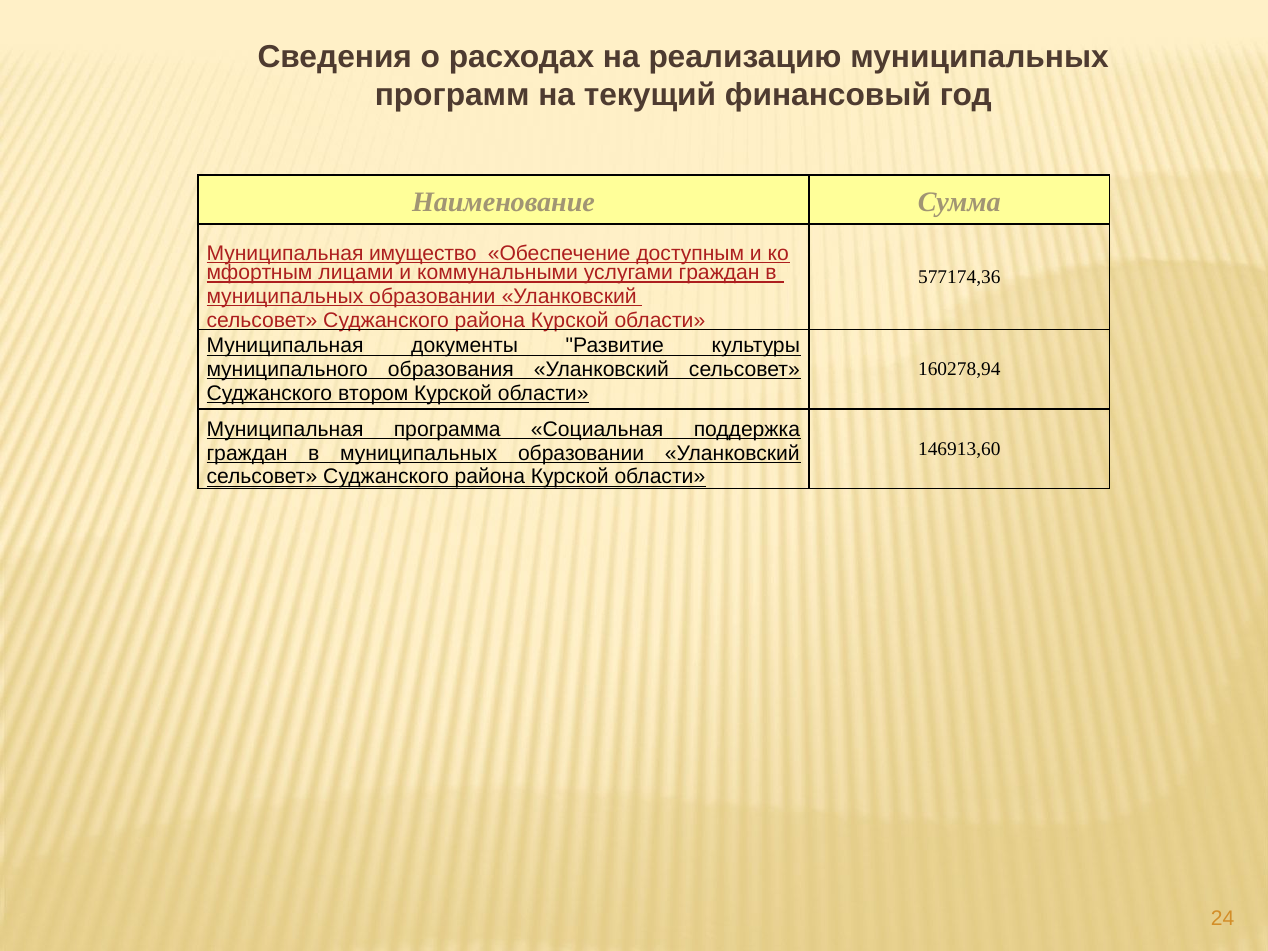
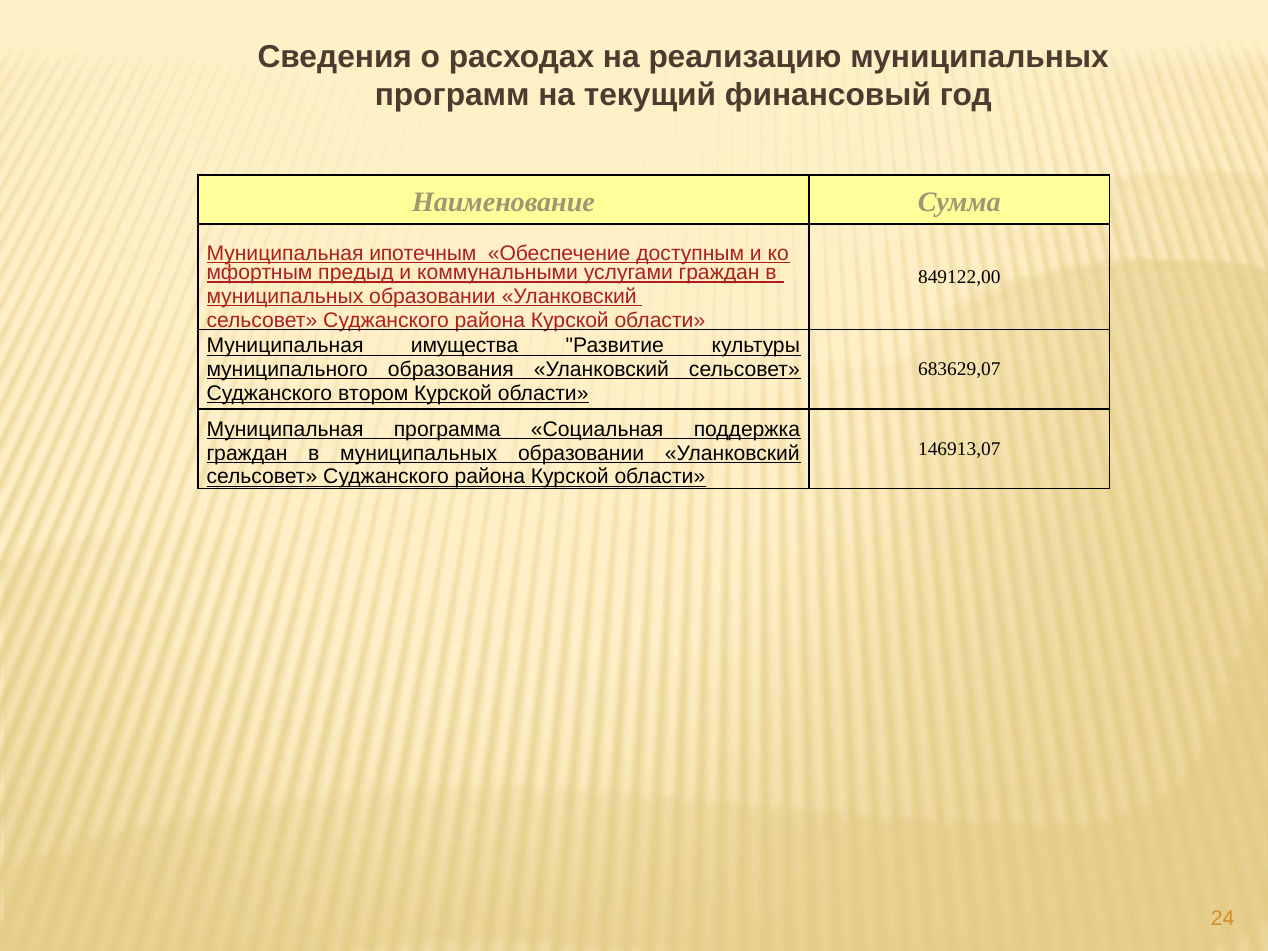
имущество: имущество -> ипотечным
лицами: лицами -> предыд
577174,36: 577174,36 -> 849122,00
документы: документы -> имущества
160278,94: 160278,94 -> 683629,07
146913,60: 146913,60 -> 146913,07
